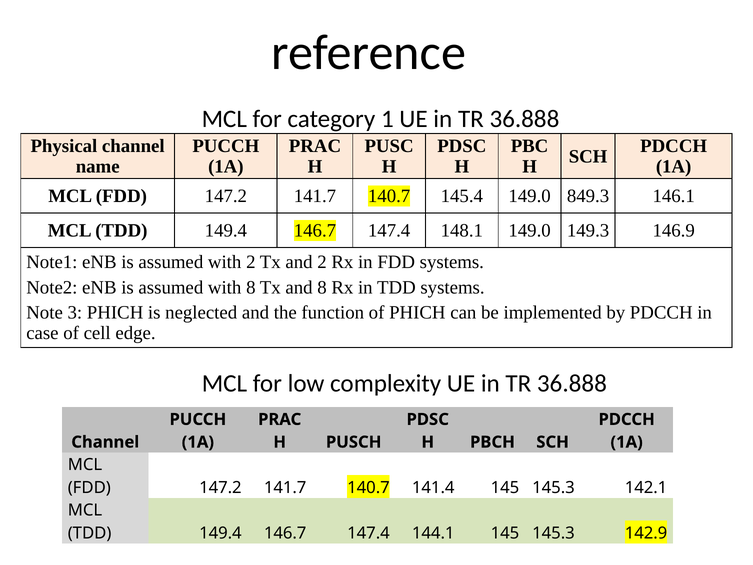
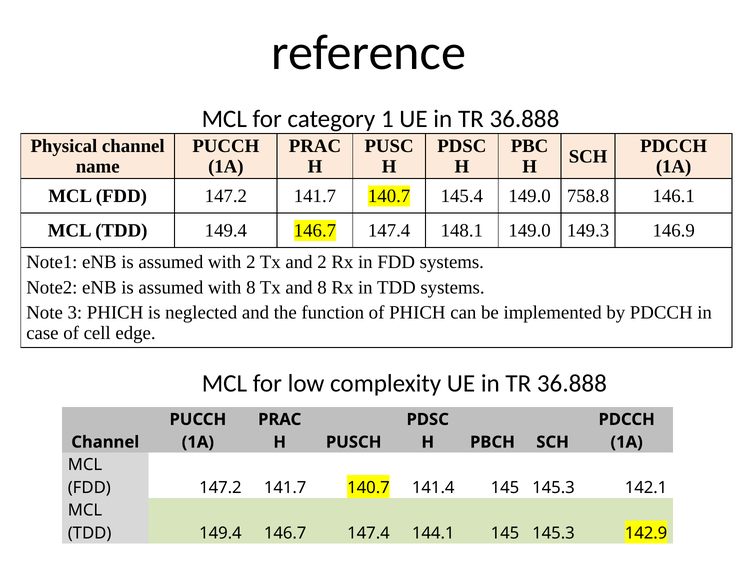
849.3: 849.3 -> 758.8
